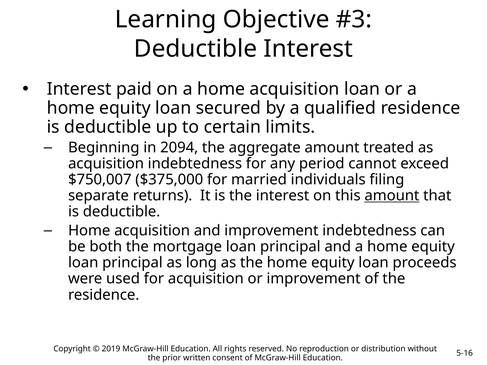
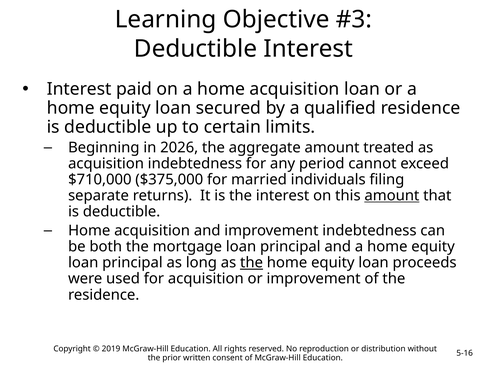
2094: 2094 -> 2026
$750,007: $750,007 -> $710,000
the at (252, 263) underline: none -> present
